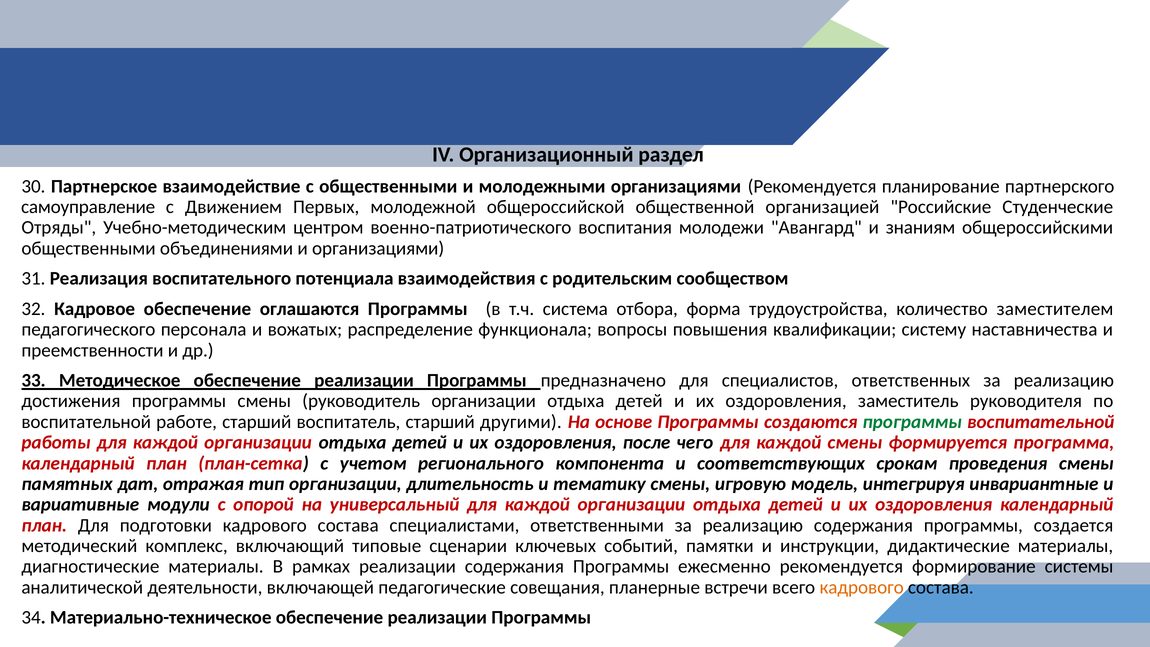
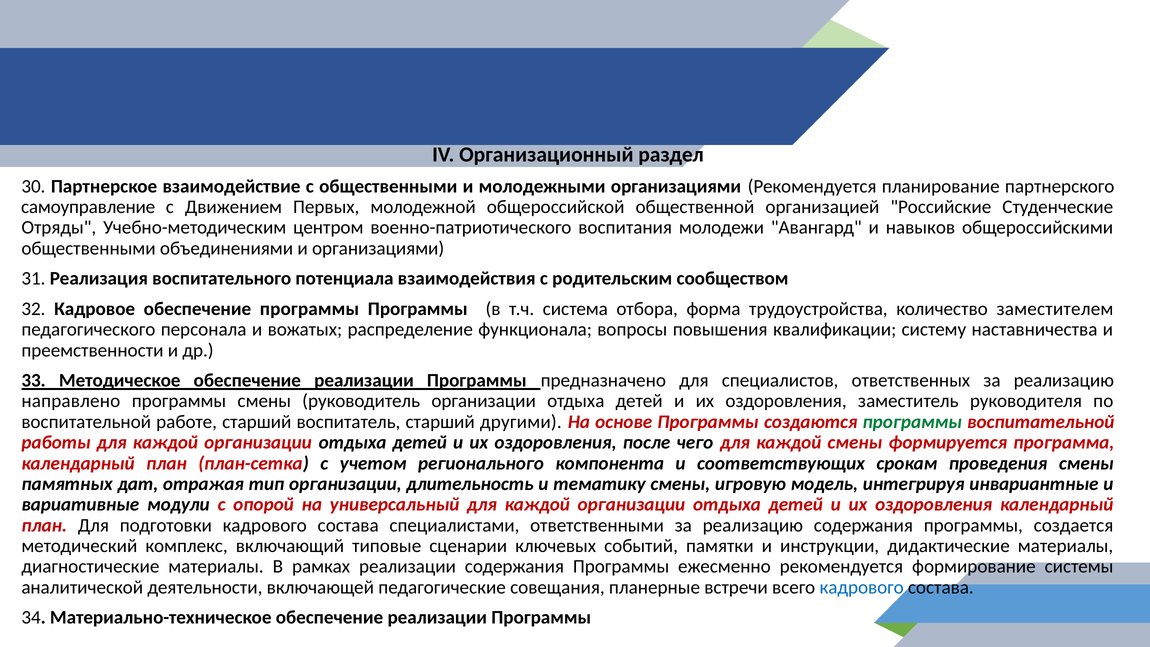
знаниям: знаниям -> навыков
обеспечение оглашаются: оглашаются -> программы
достижения: достижения -> направлено
кадрового at (862, 587) colour: orange -> blue
